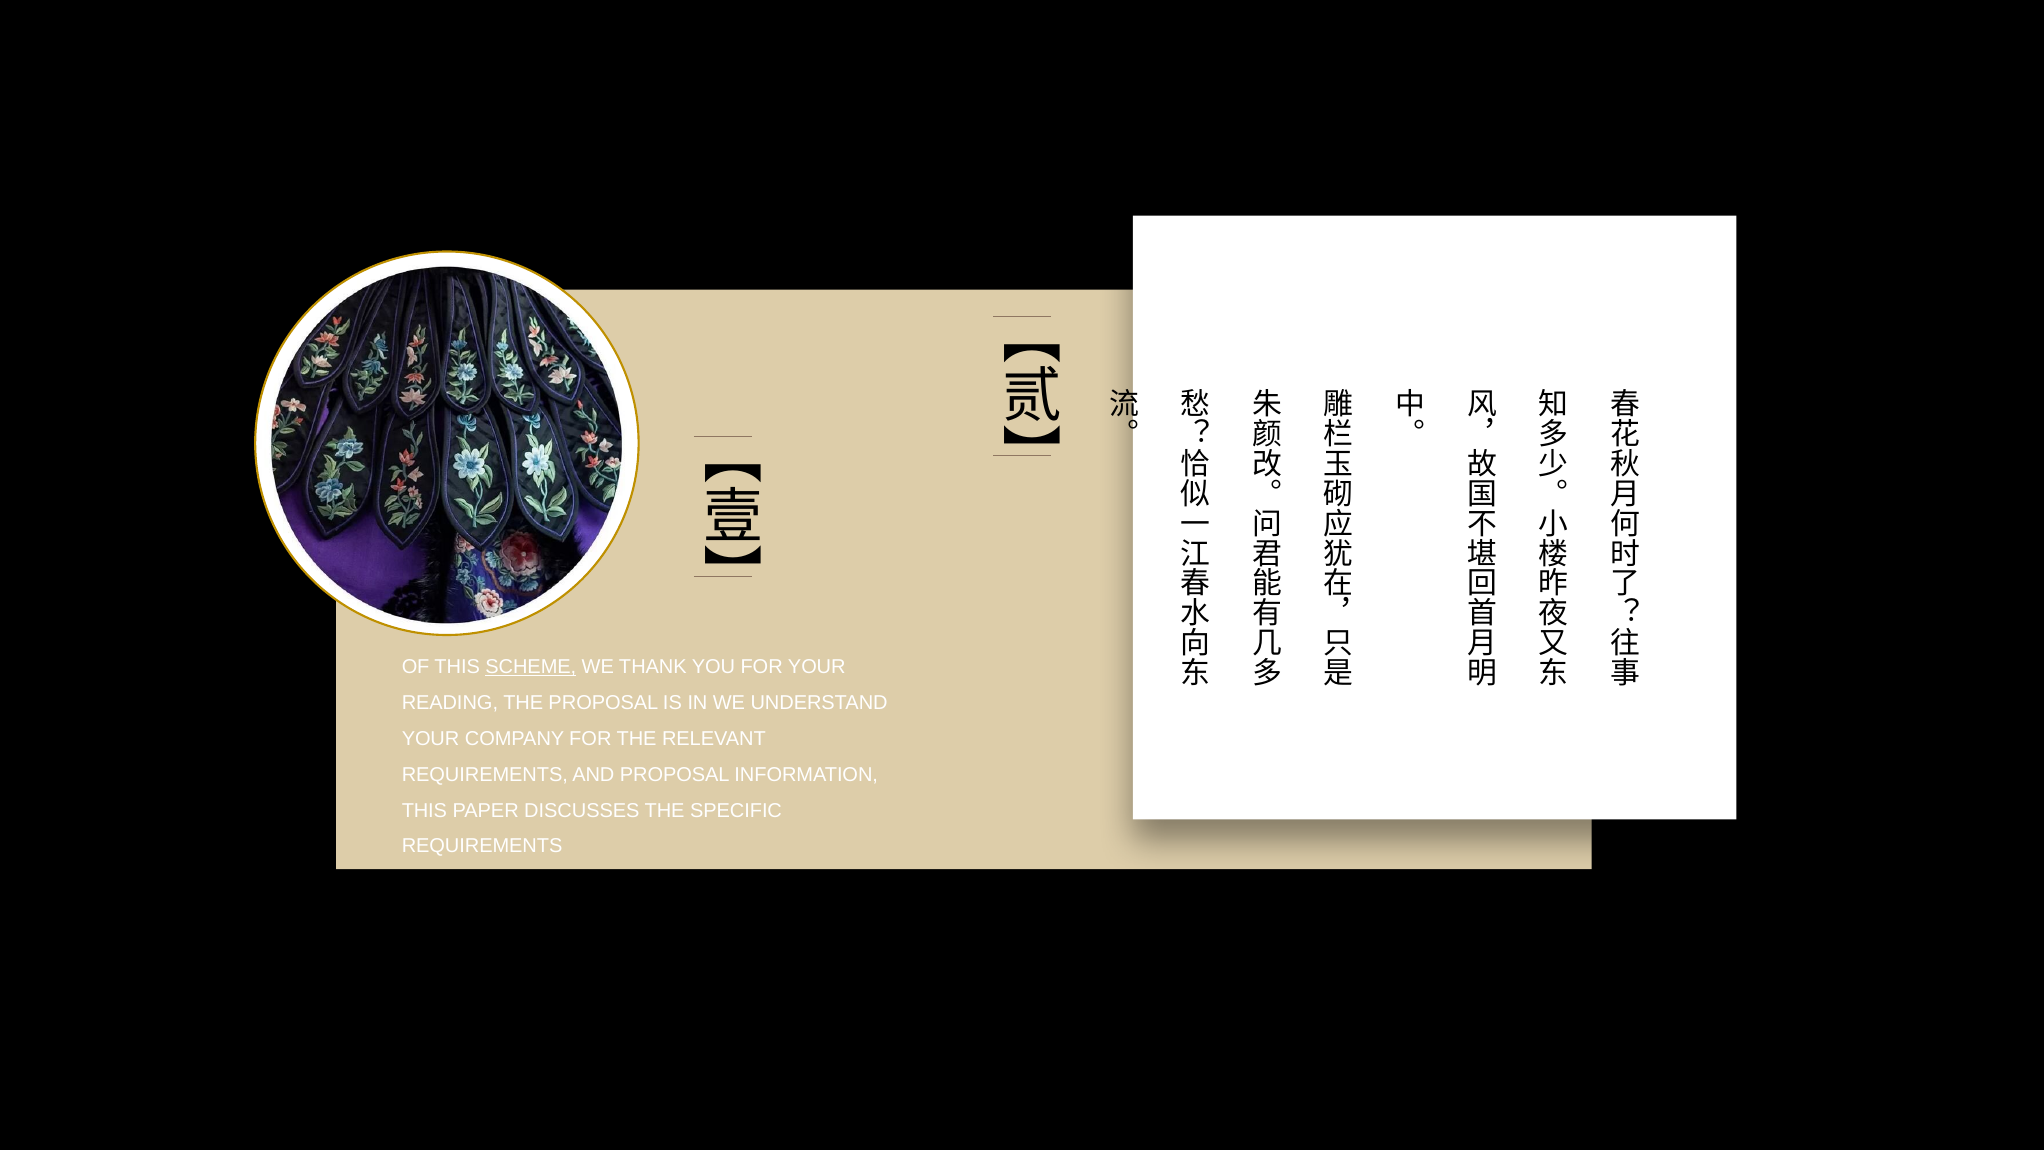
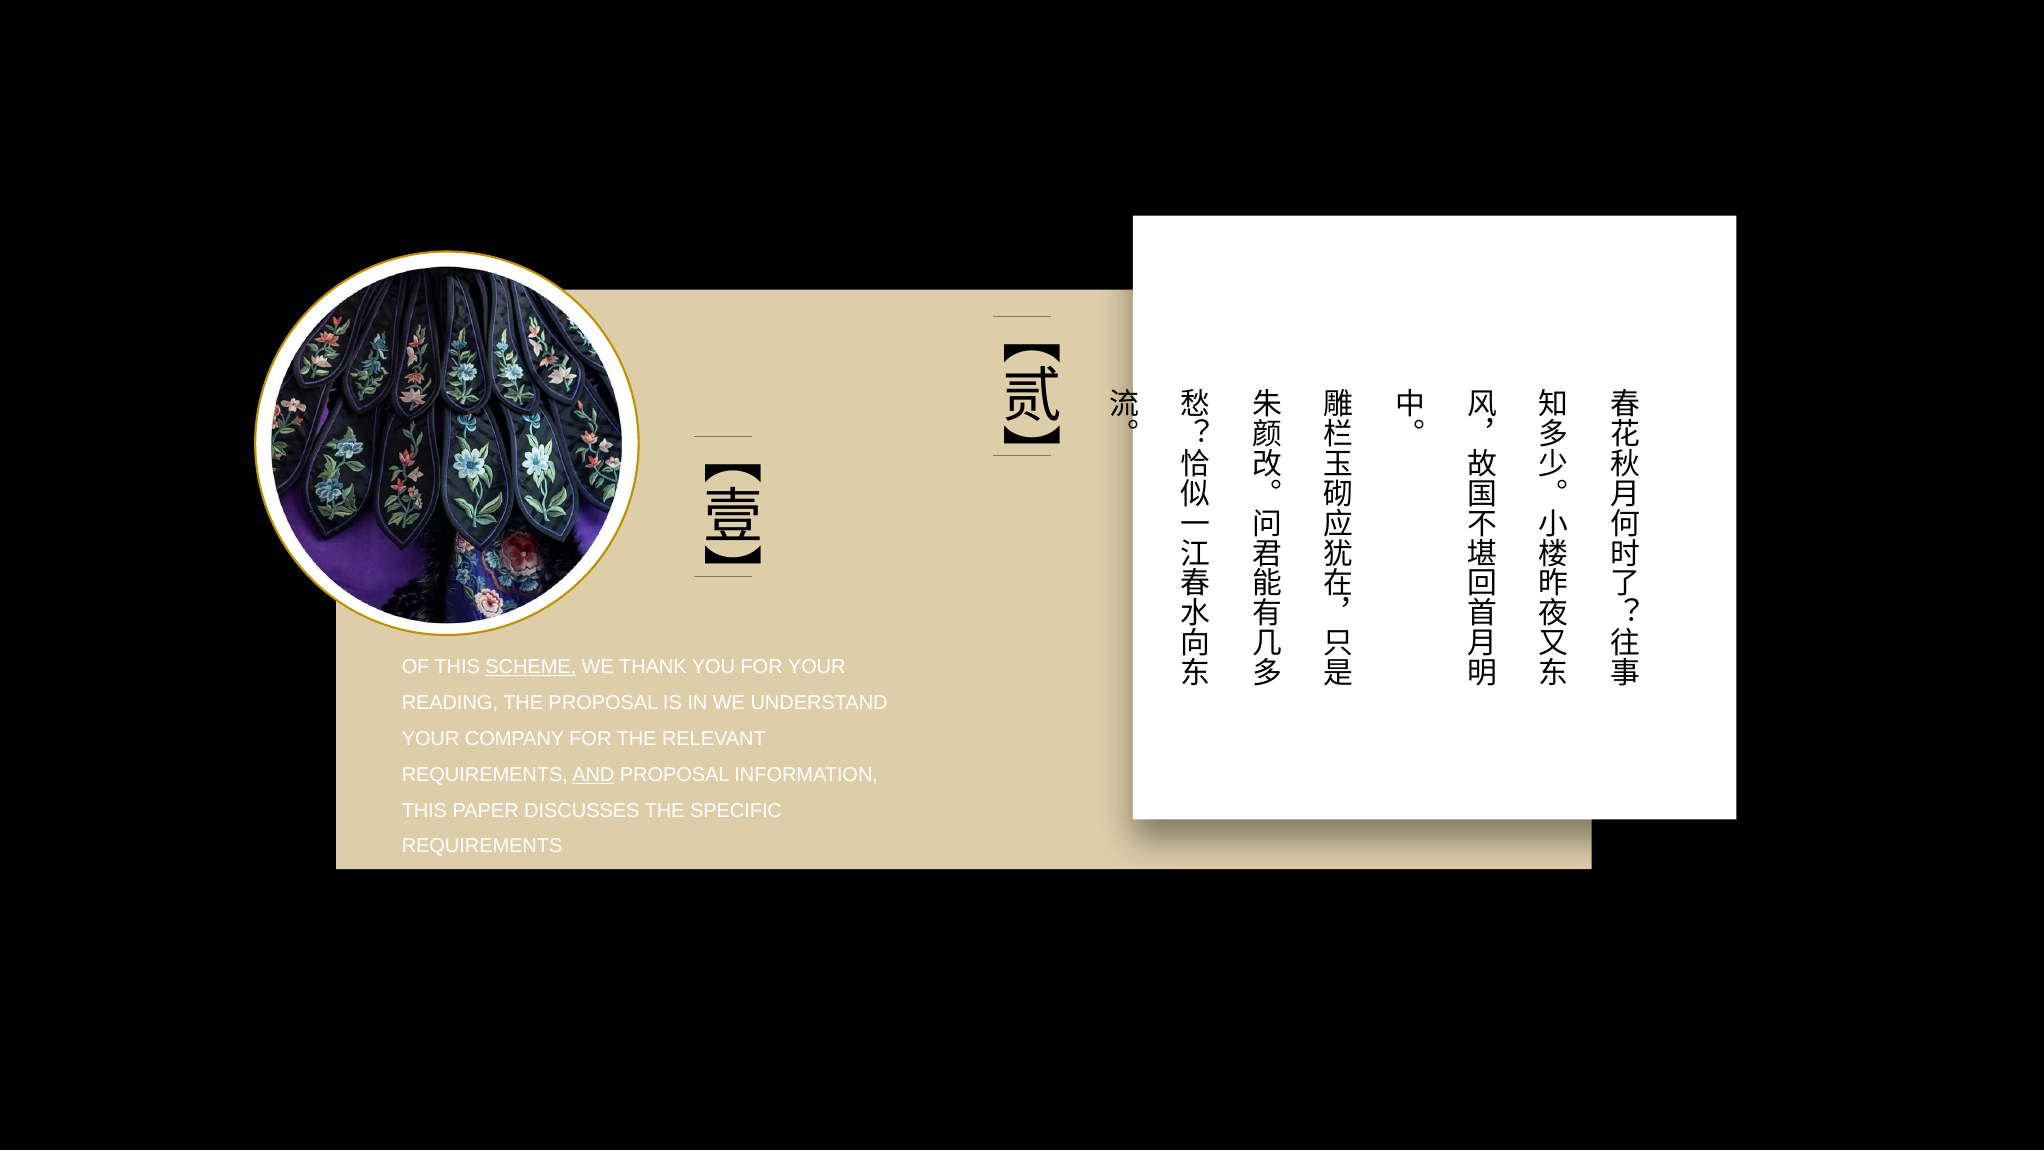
AND underline: none -> present
